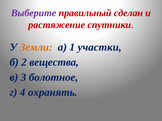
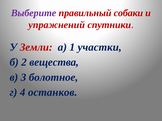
сделан: сделан -> собаки
растяжение: растяжение -> упражнений
Земли colour: orange -> red
охранять: охранять -> останков
